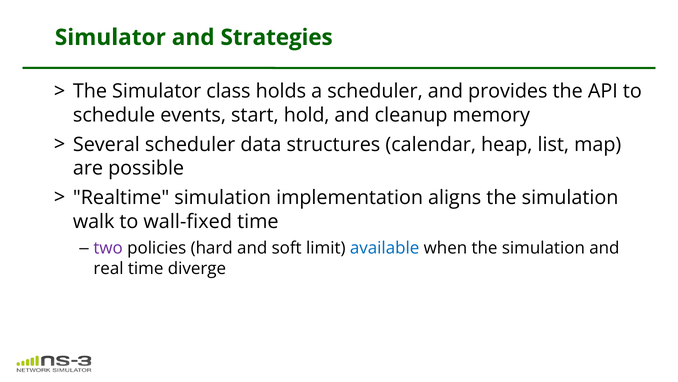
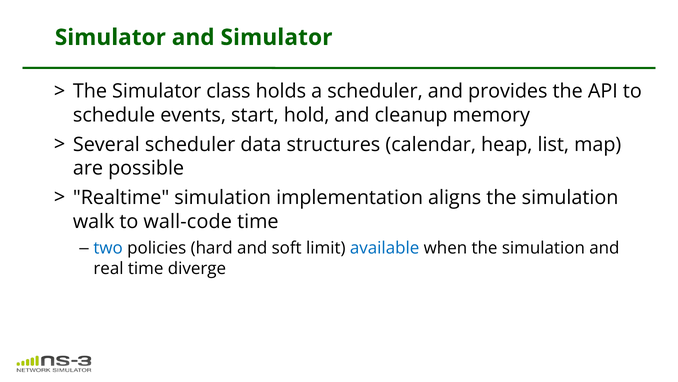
and Strategies: Strategies -> Simulator
wall-fixed: wall-fixed -> wall-code
two colour: purple -> blue
